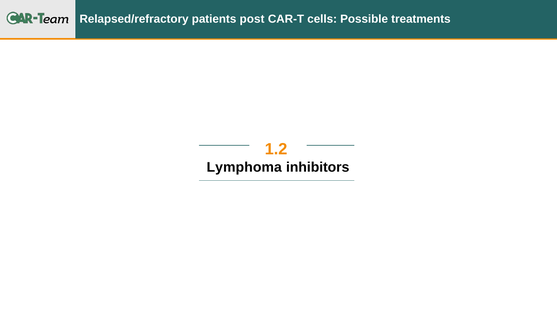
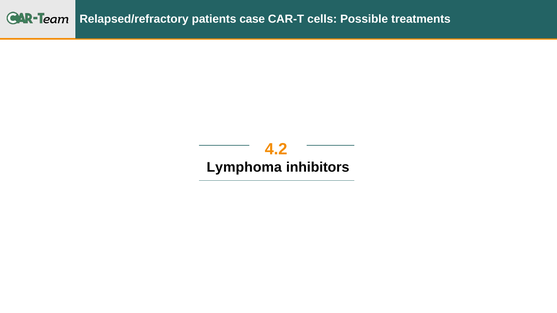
post: post -> case
1.2: 1.2 -> 4.2
